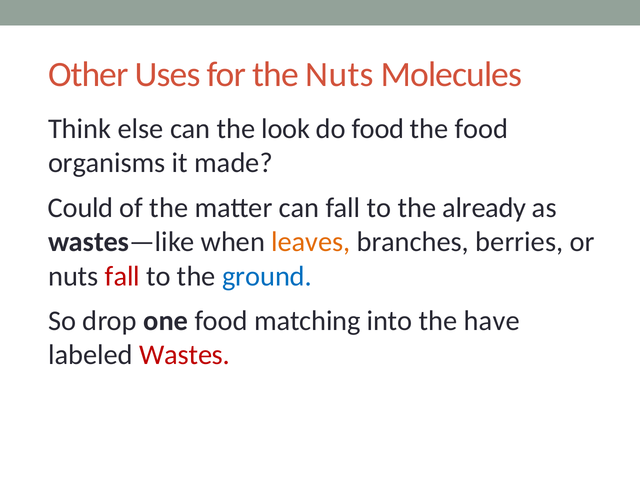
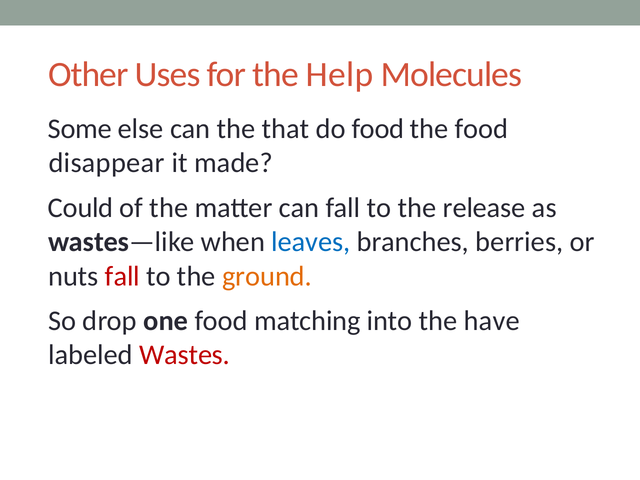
the Nuts: Nuts -> Help
Think: Think -> Some
look: look -> that
organisms: organisms -> disappear
already: already -> release
leaves colour: orange -> blue
ground colour: blue -> orange
